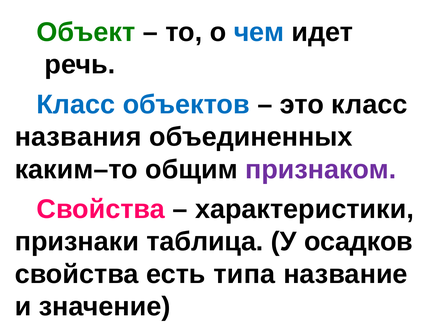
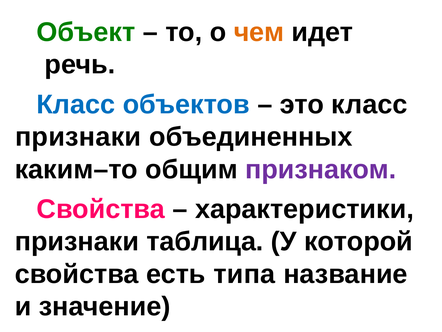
чем colour: blue -> orange
названия at (78, 137): названия -> признаки
осадков: осадков -> которой
